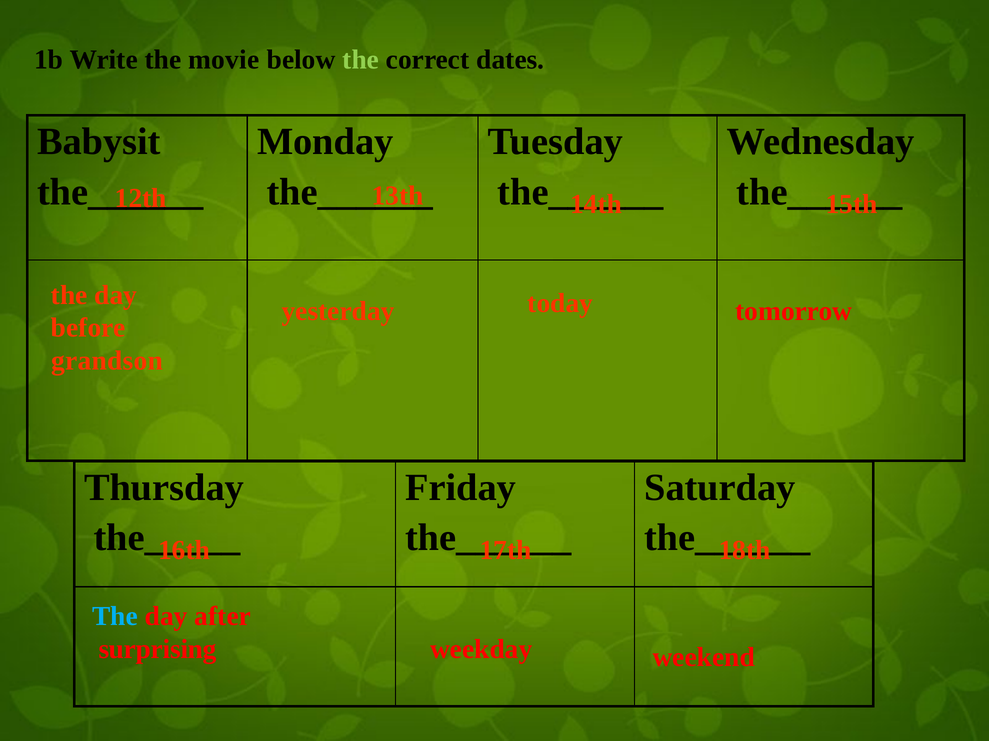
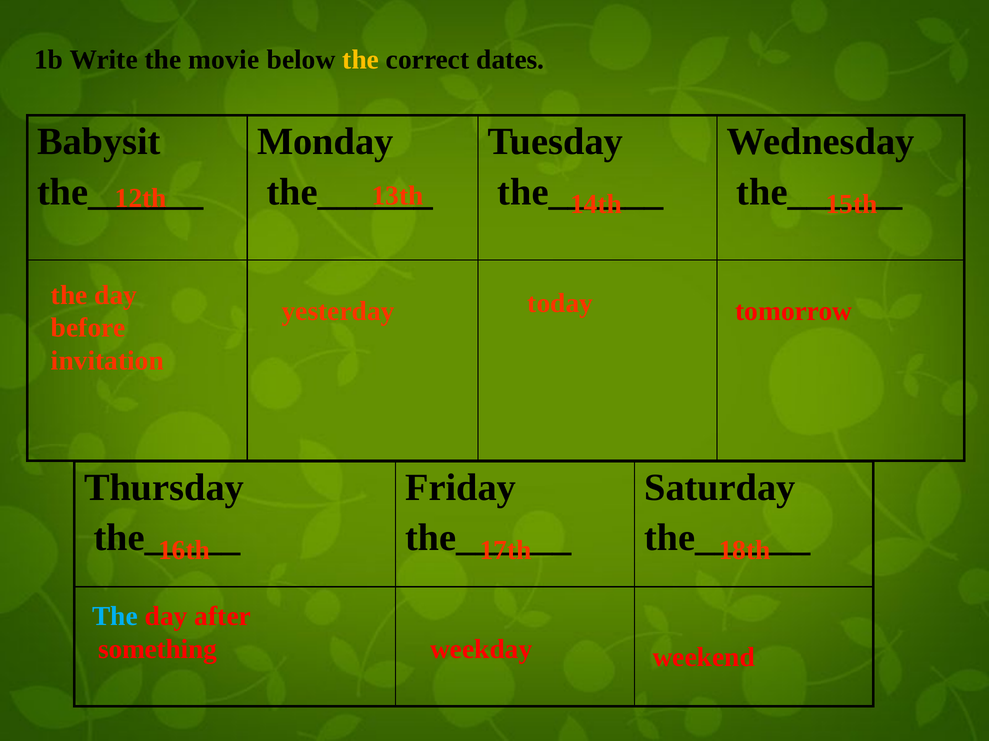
the at (361, 60) colour: light green -> yellow
grandson: grandson -> invitation
surprising: surprising -> something
